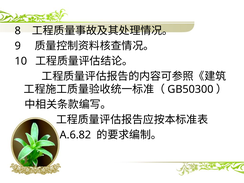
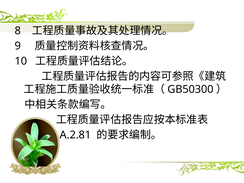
A.6.82: A.6.82 -> A.2.81
